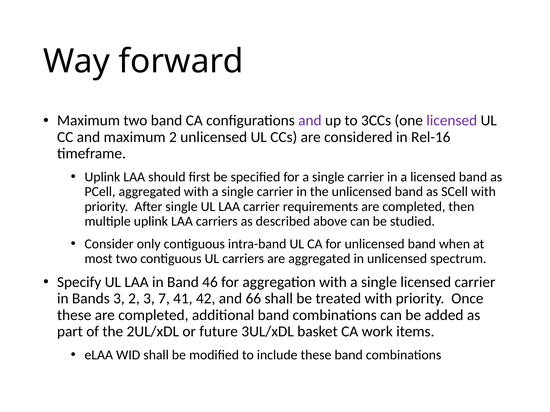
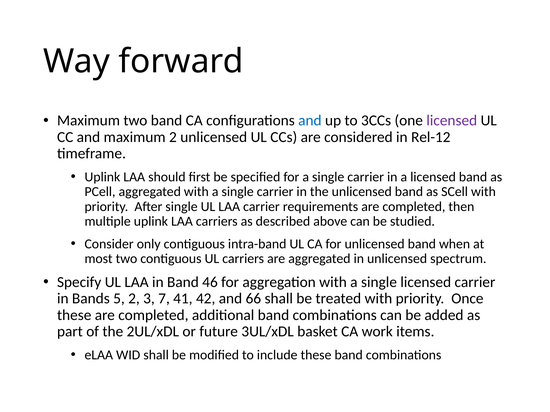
and at (310, 121) colour: purple -> blue
Rel-16: Rel-16 -> Rel-12
Bands 3: 3 -> 5
